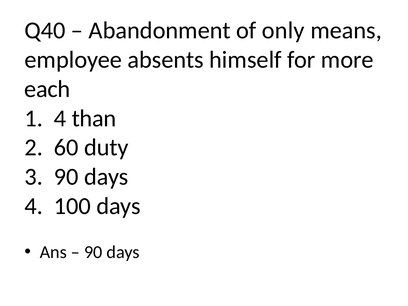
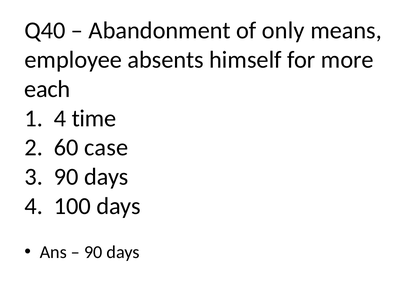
than: than -> time
duty: duty -> case
